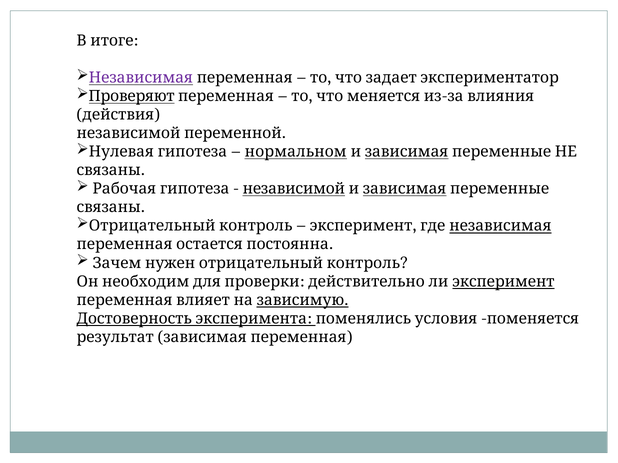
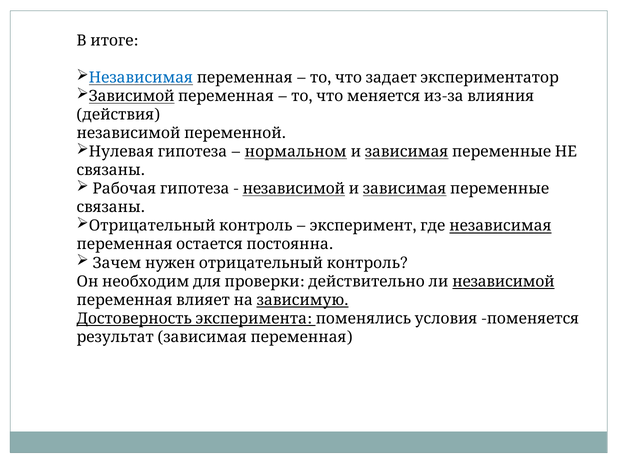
Независимая at (141, 78) colour: purple -> blue
Проверяют: Проверяют -> Зависимой
эксперимент at (503, 282): эксперимент -> независимой
